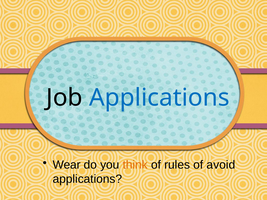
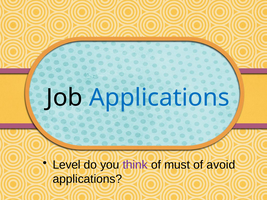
Wear: Wear -> Level
think colour: orange -> purple
rules: rules -> must
